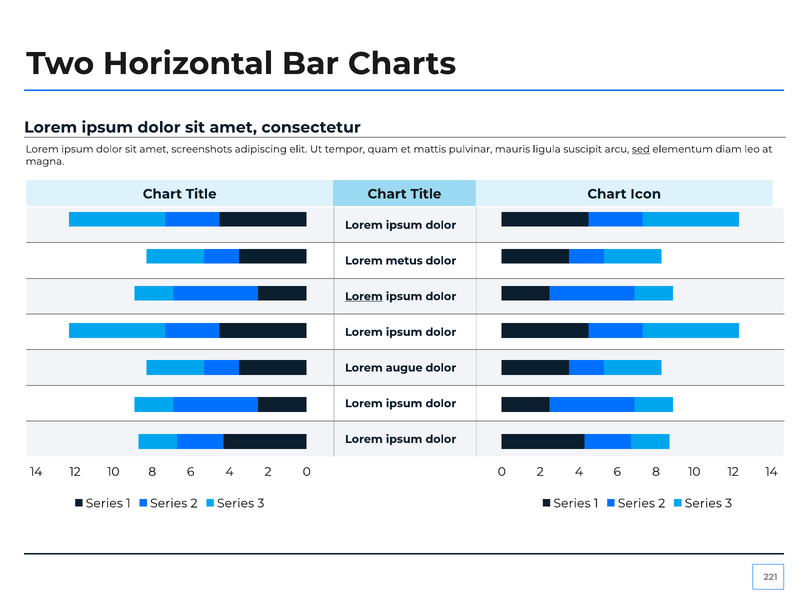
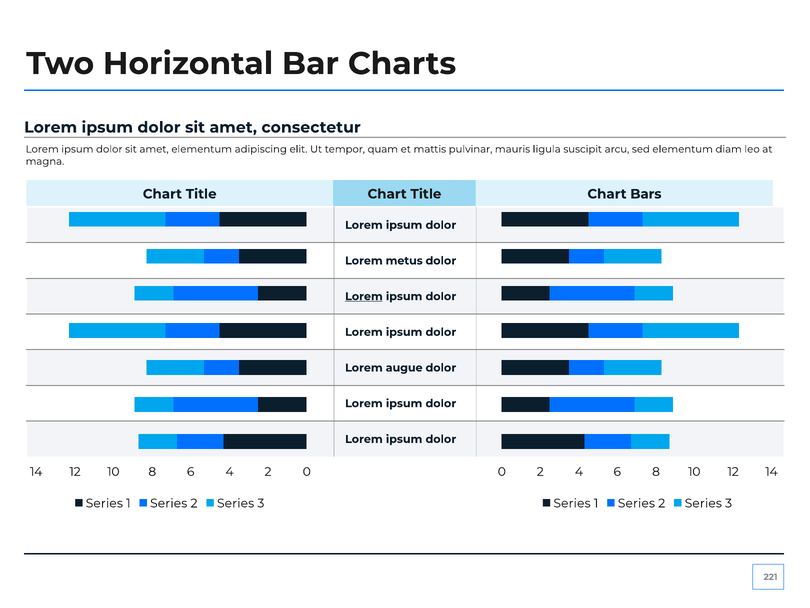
amet screenshots: screenshots -> elementum
sed underline: present -> none
Icon: Icon -> Bars
